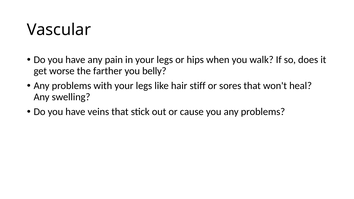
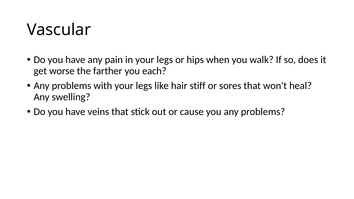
belly: belly -> each
